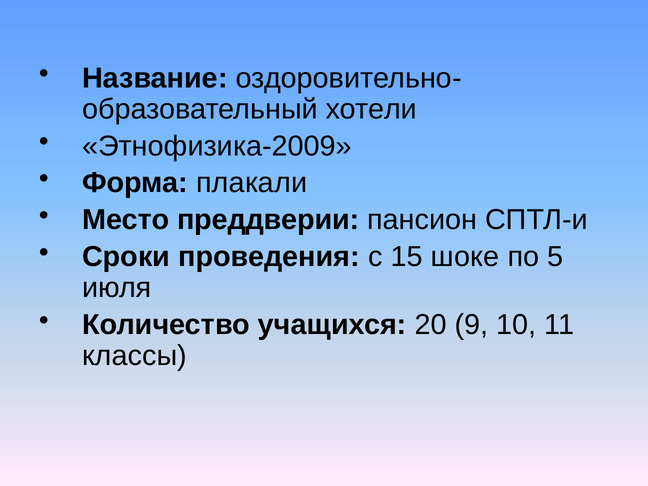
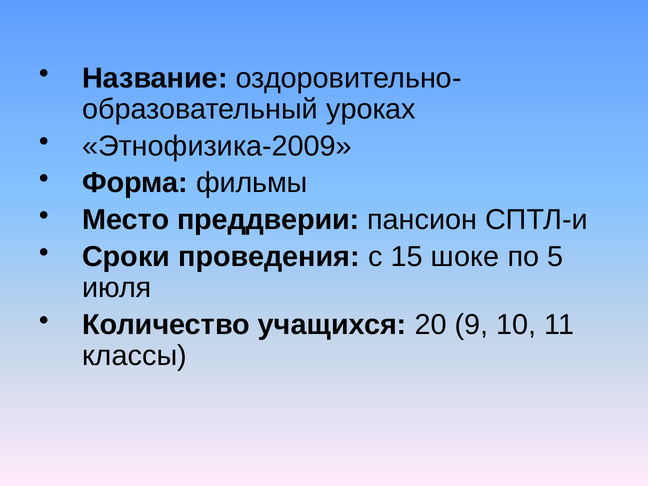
хотели: хотели -> уроках
плакали: плакали -> фильмы
